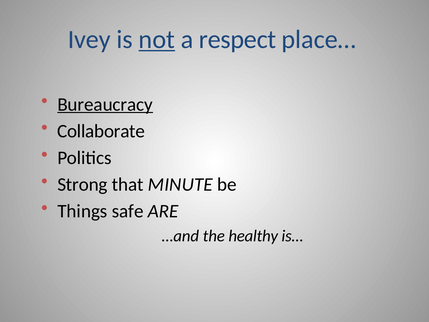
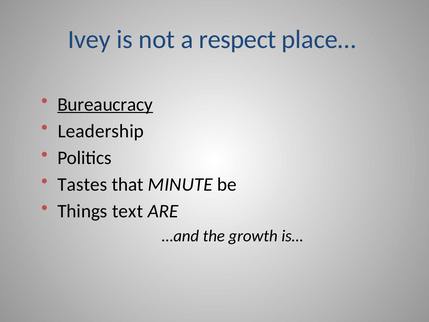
not underline: present -> none
Collaborate: Collaborate -> Leadership
Strong: Strong -> Tastes
safe: safe -> text
healthy: healthy -> growth
